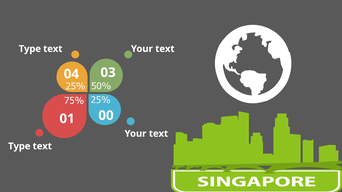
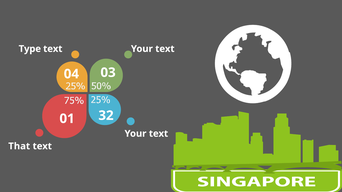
00: 00 -> 32
Type at (19, 146): Type -> That
